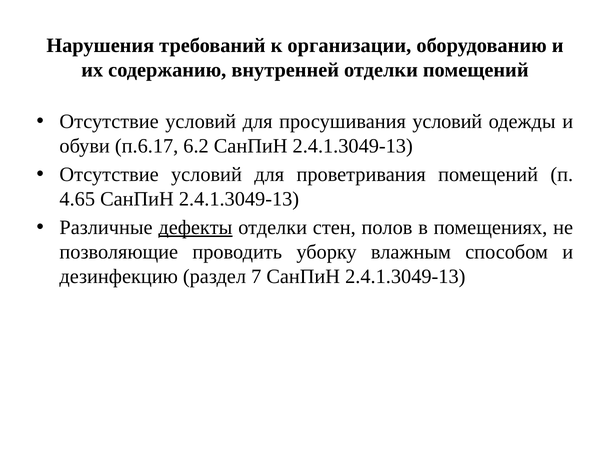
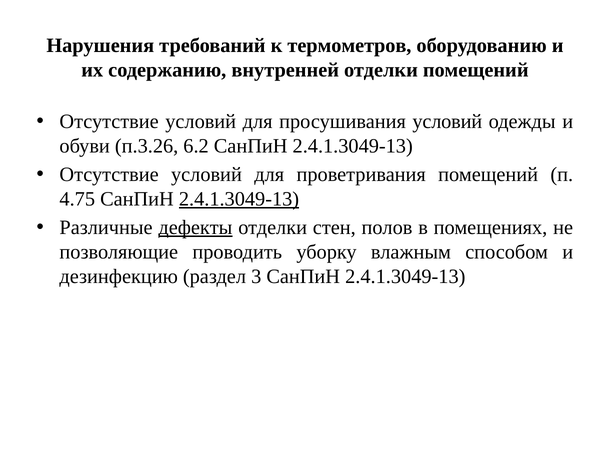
организации: организации -> термометров
п.6.17: п.6.17 -> п.3.26
4.65: 4.65 -> 4.75
2.4.1.3049-13 at (239, 199) underline: none -> present
7: 7 -> 3
